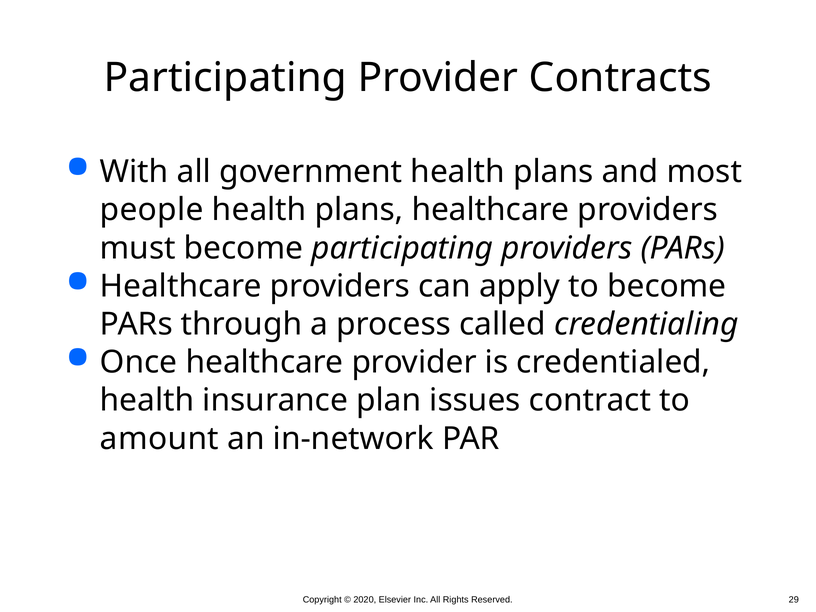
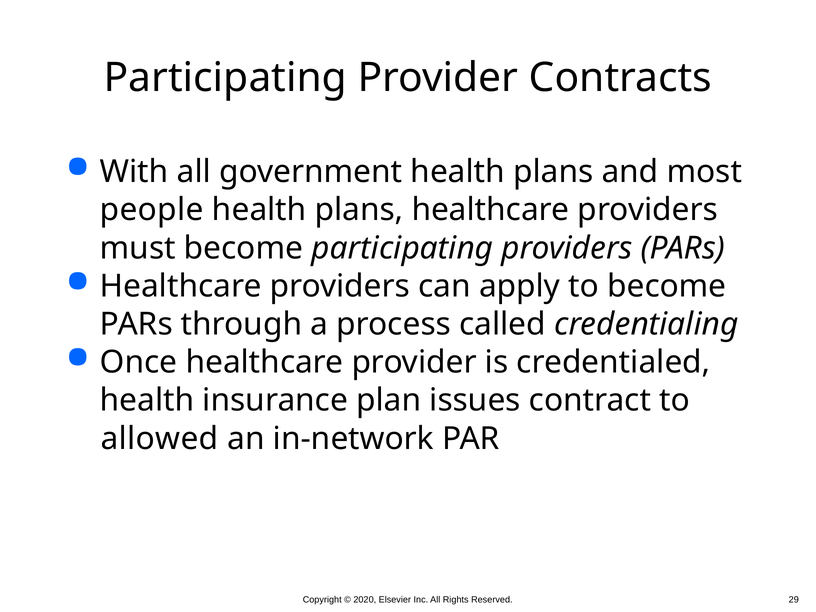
amount: amount -> allowed
